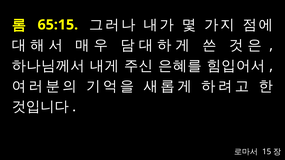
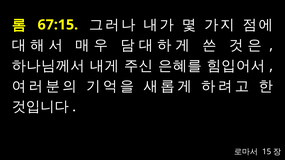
65:15: 65:15 -> 67:15
